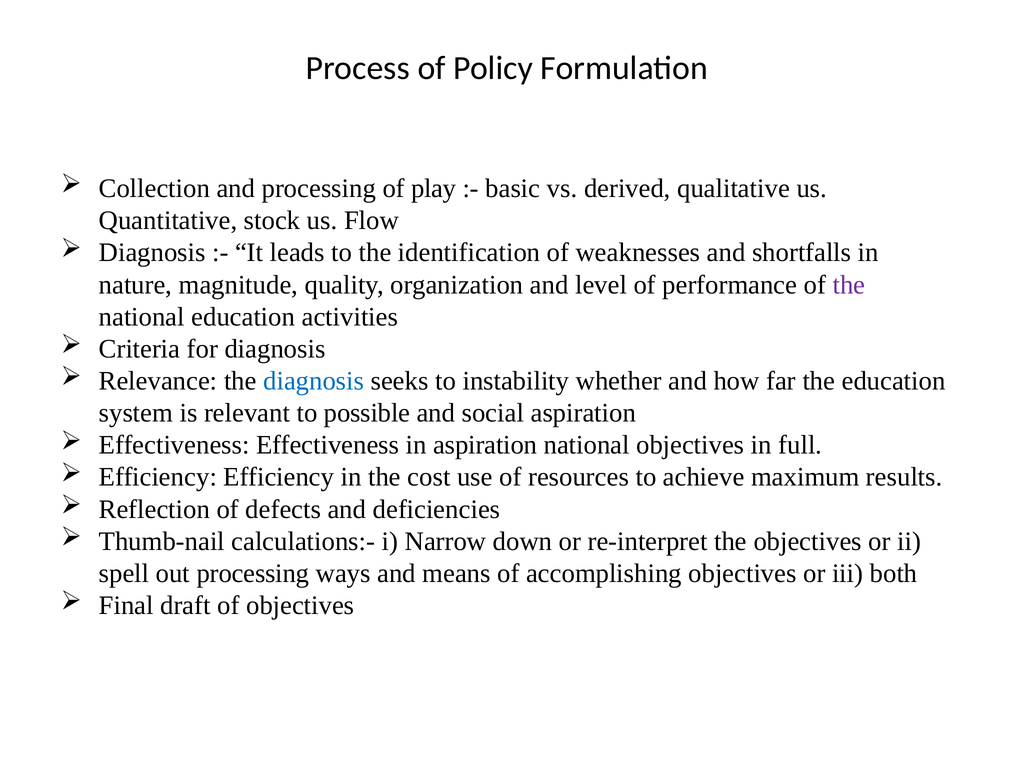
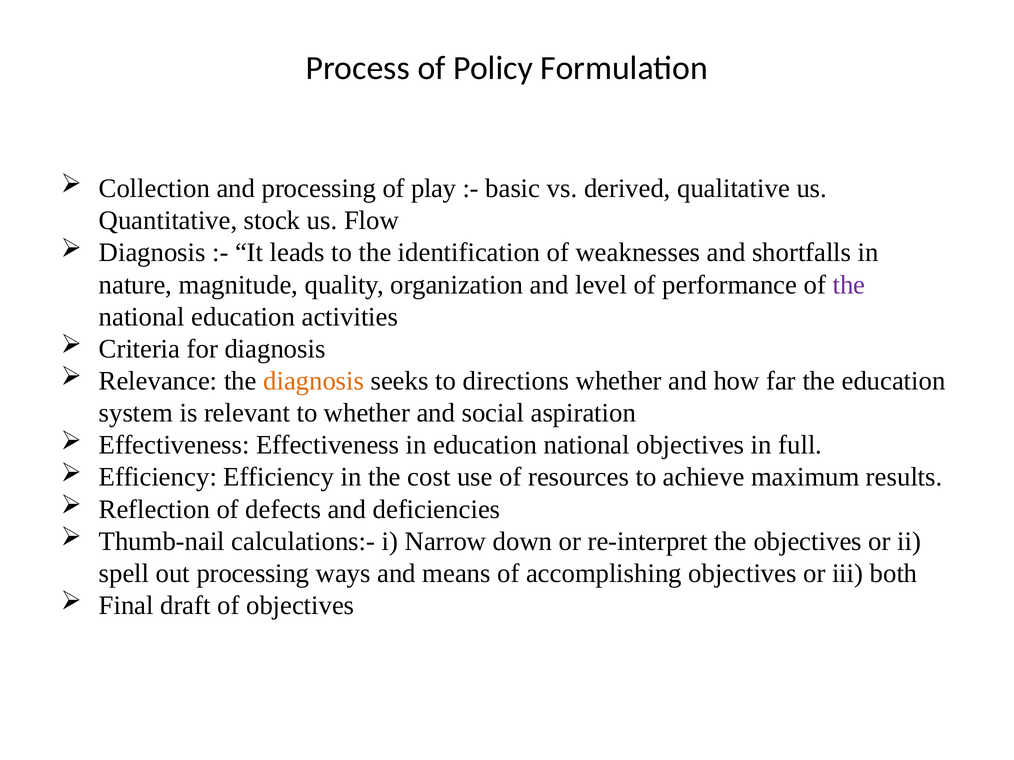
diagnosis at (314, 381) colour: blue -> orange
instability: instability -> directions
to possible: possible -> whether
in aspiration: aspiration -> education
